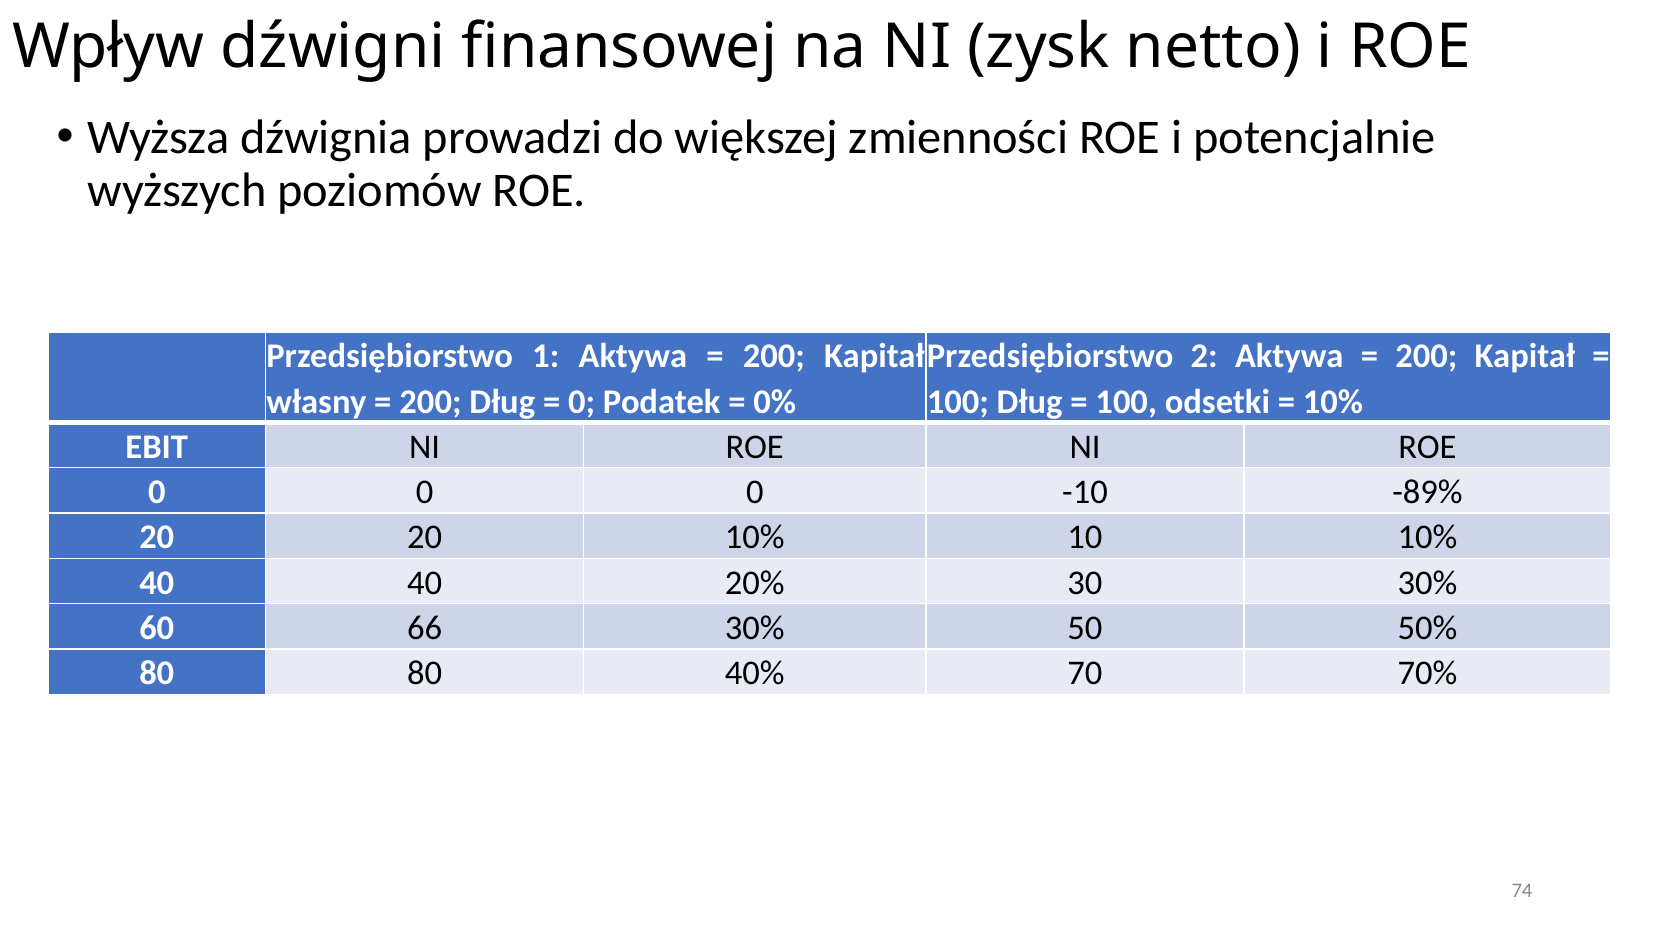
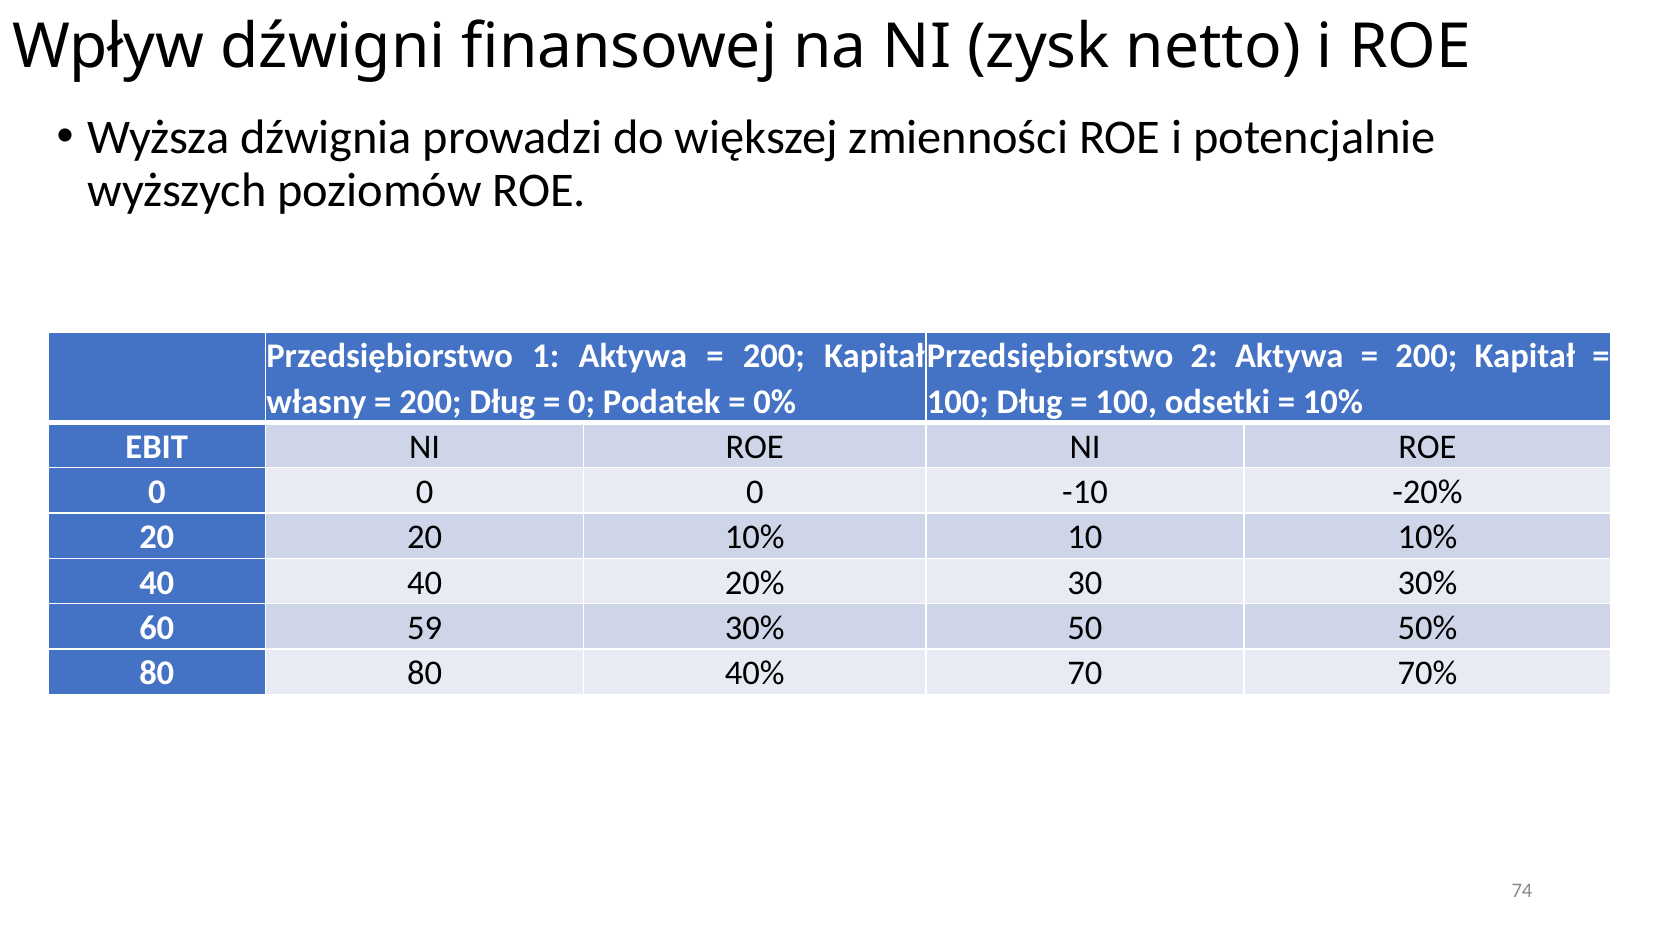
-89%: -89% -> -20%
66: 66 -> 59
